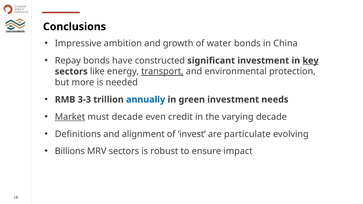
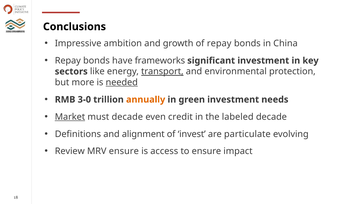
of water: water -> repay
constructed: constructed -> frameworks
key underline: present -> none
needed underline: none -> present
3-3: 3-3 -> 3-0
annually colour: blue -> orange
varying: varying -> labeled
Billions: Billions -> Review
MRV sectors: sectors -> ensure
robust: robust -> access
